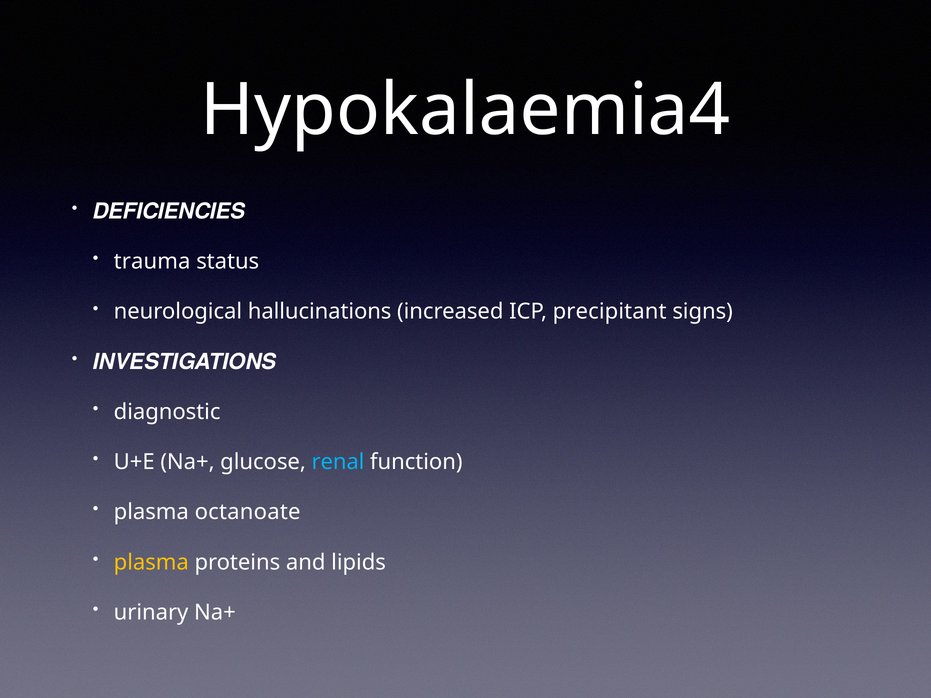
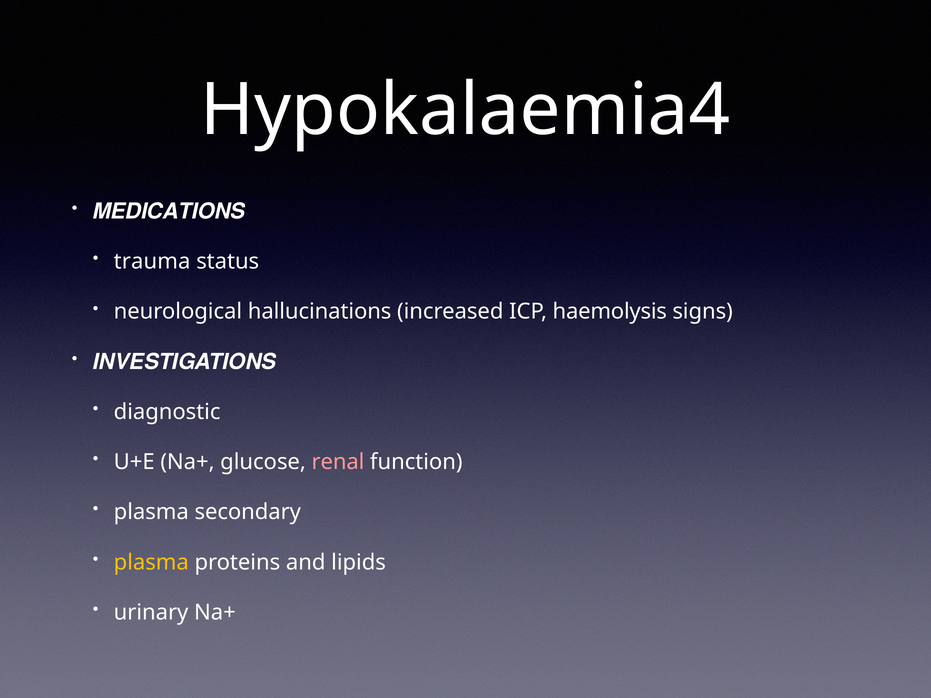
DEFICIENCIES: DEFICIENCIES -> MEDICATIONS
precipitant: precipitant -> haemolysis
renal colour: light blue -> pink
octanoate: octanoate -> secondary
